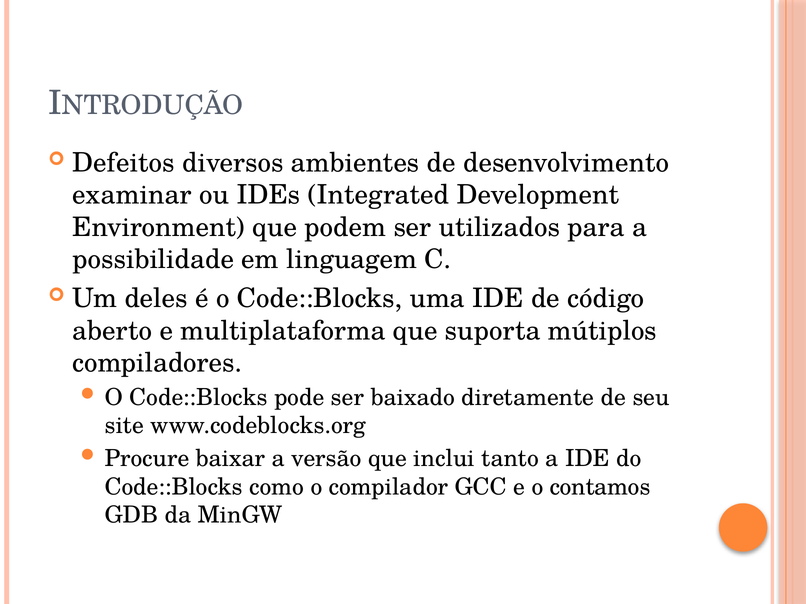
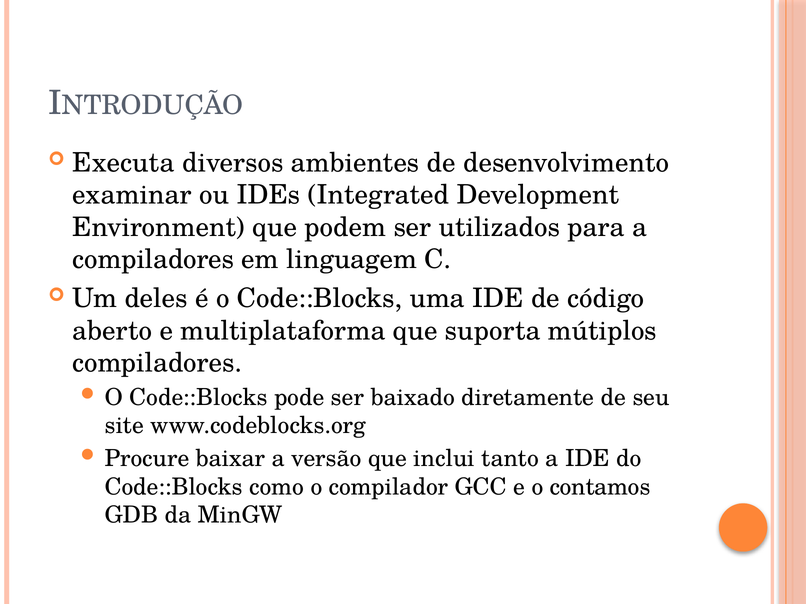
Defeitos: Defeitos -> Executa
possibilidade at (153, 260): possibilidade -> compiladores
